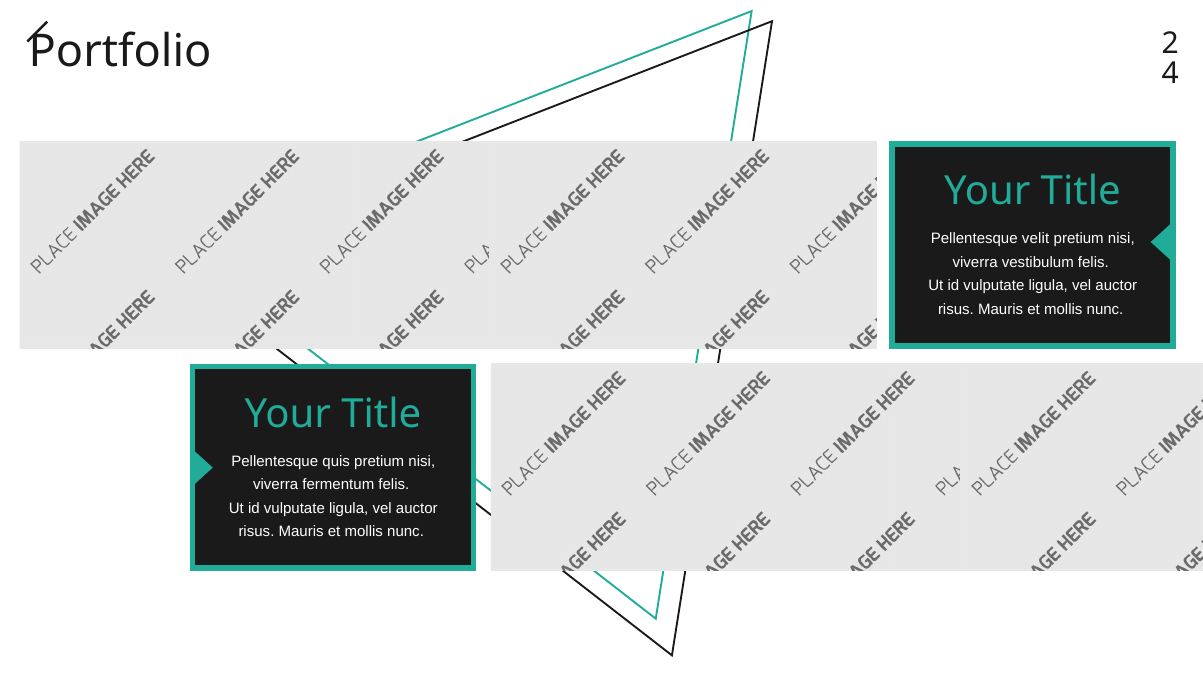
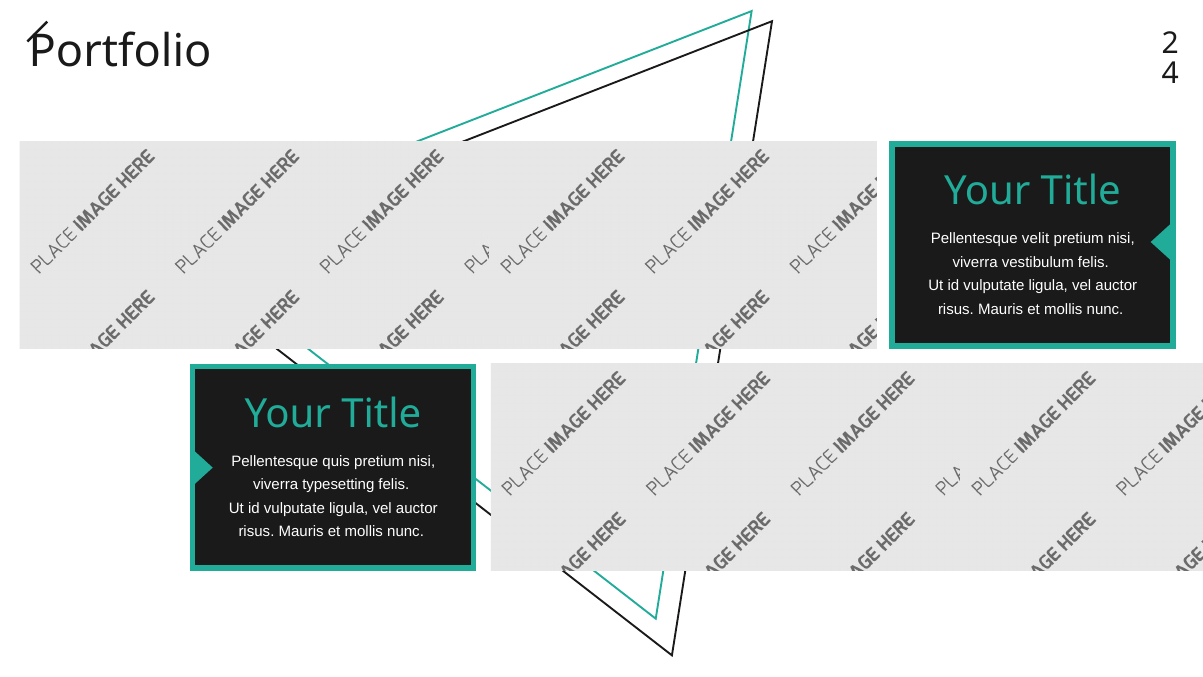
fermentum: fermentum -> typesetting
